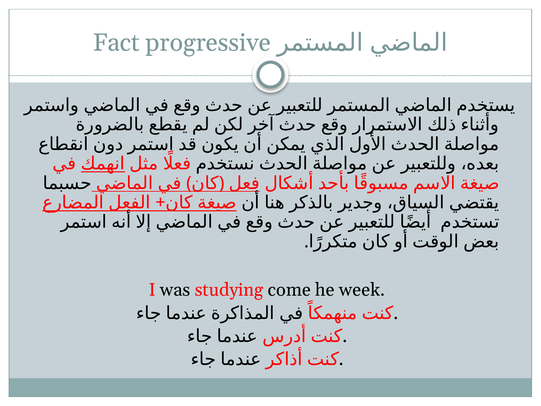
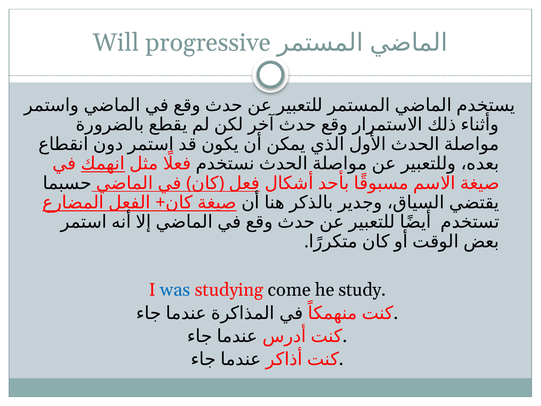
Fact: Fact -> Will
was colour: black -> blue
week: week -> study
